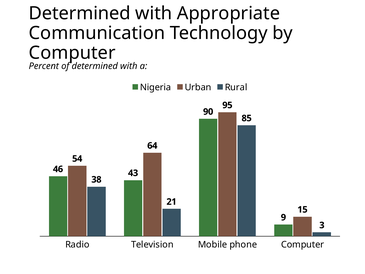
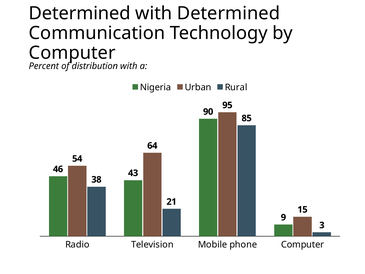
with Appropriate: Appropriate -> Determined
of determined: determined -> distribution
